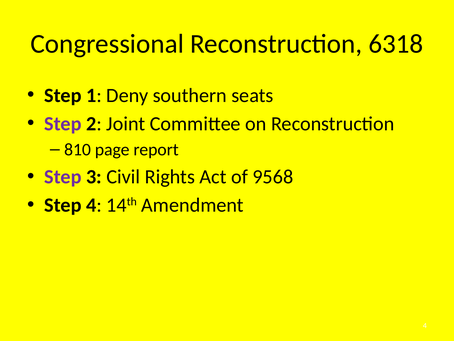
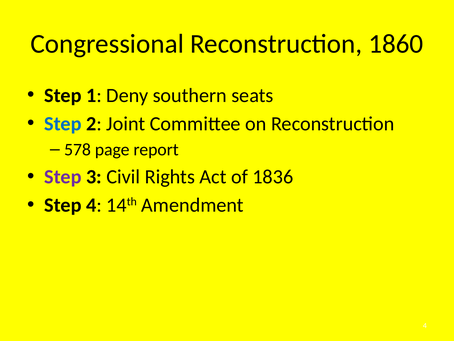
6318: 6318 -> 1860
Step at (63, 123) colour: purple -> blue
810: 810 -> 578
9568: 9568 -> 1836
